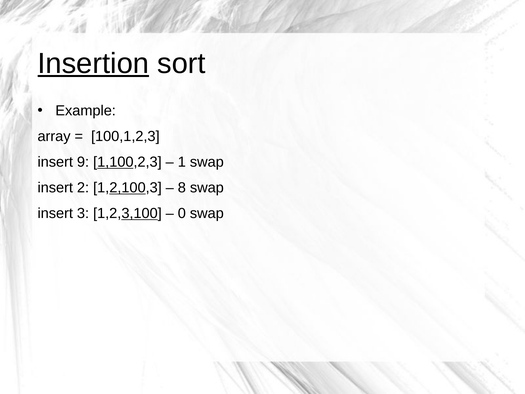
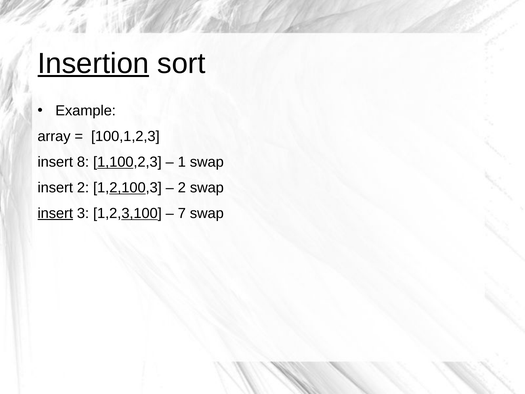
9: 9 -> 8
8 at (182, 187): 8 -> 2
insert at (55, 213) underline: none -> present
0: 0 -> 7
